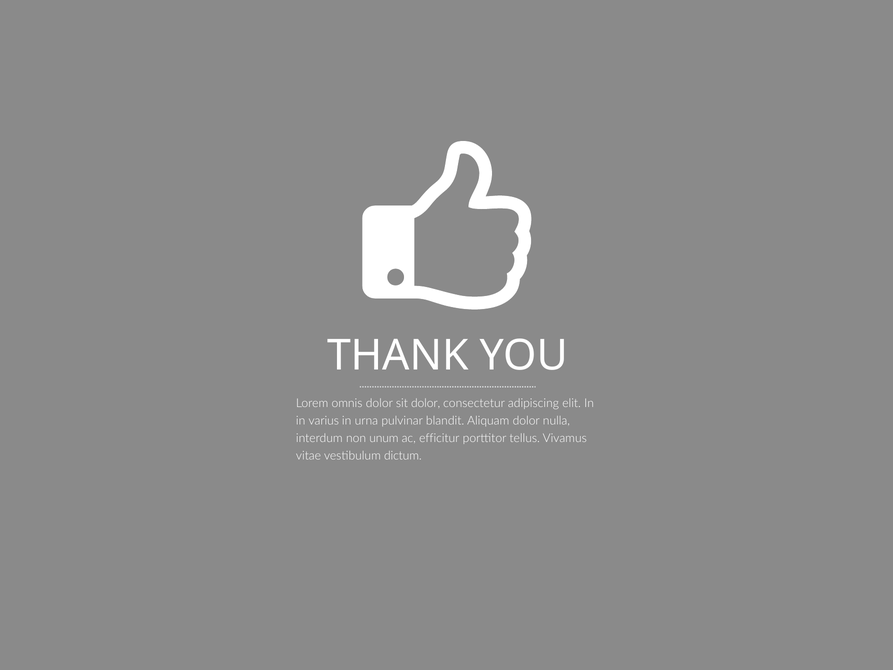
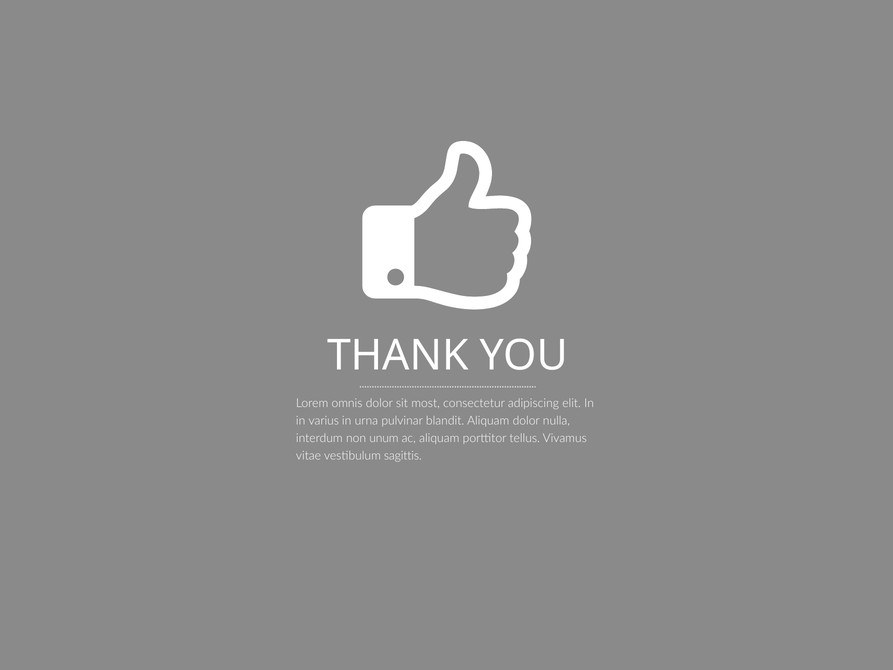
sit dolor: dolor -> most
ac efficitur: efficitur -> aliquam
dictum: dictum -> sagittis
